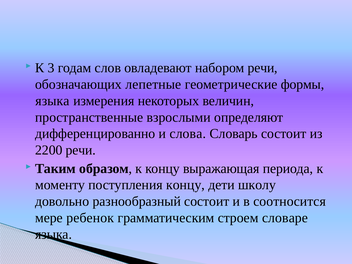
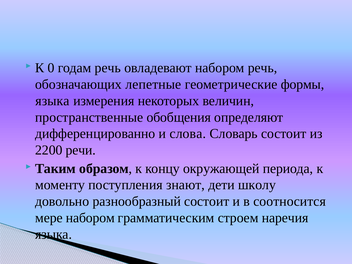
3: 3 -> 0
годам слов: слов -> речь
набором речи: речи -> речь
взрослыми: взрослыми -> обобщения
выражающая: выражающая -> окружающей
поступления концу: концу -> знают
мере ребенок: ребенок -> набором
словаре: словаре -> наречия
